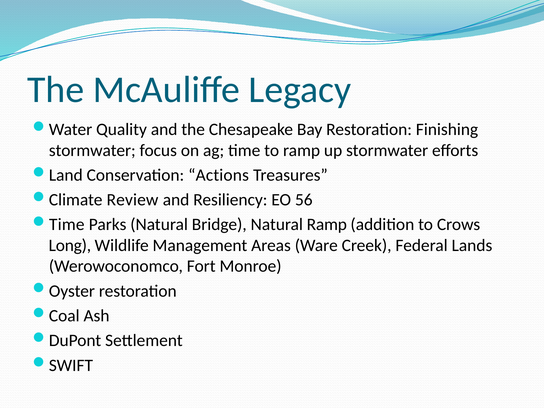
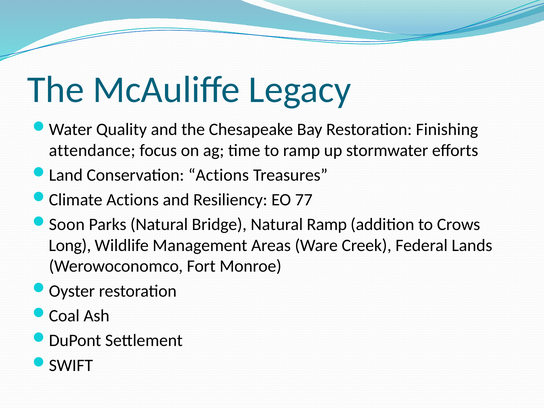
stormwater at (92, 150): stormwater -> attendance
Climate Review: Review -> Actions
56: 56 -> 77
Time at (67, 225): Time -> Soon
